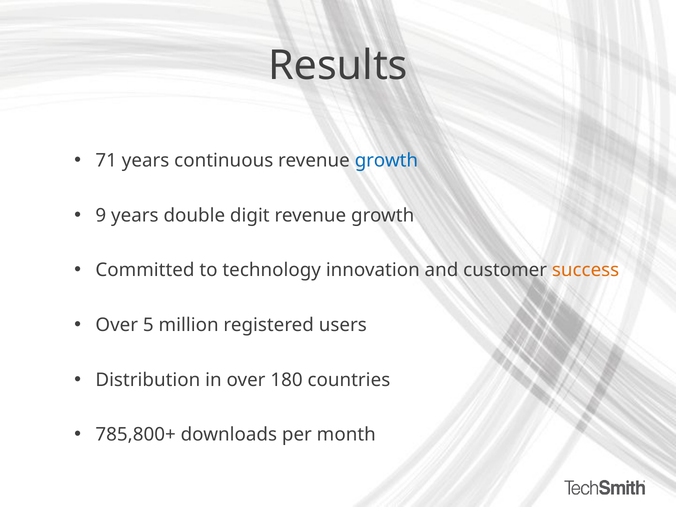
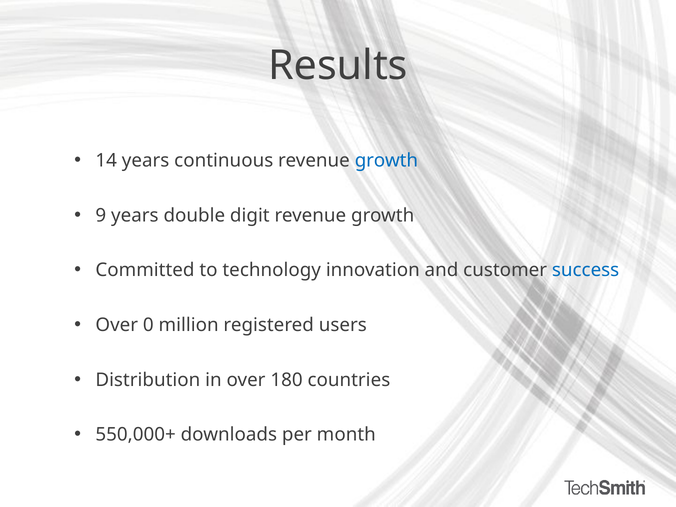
71: 71 -> 14
success colour: orange -> blue
5: 5 -> 0
785,800+: 785,800+ -> 550,000+
